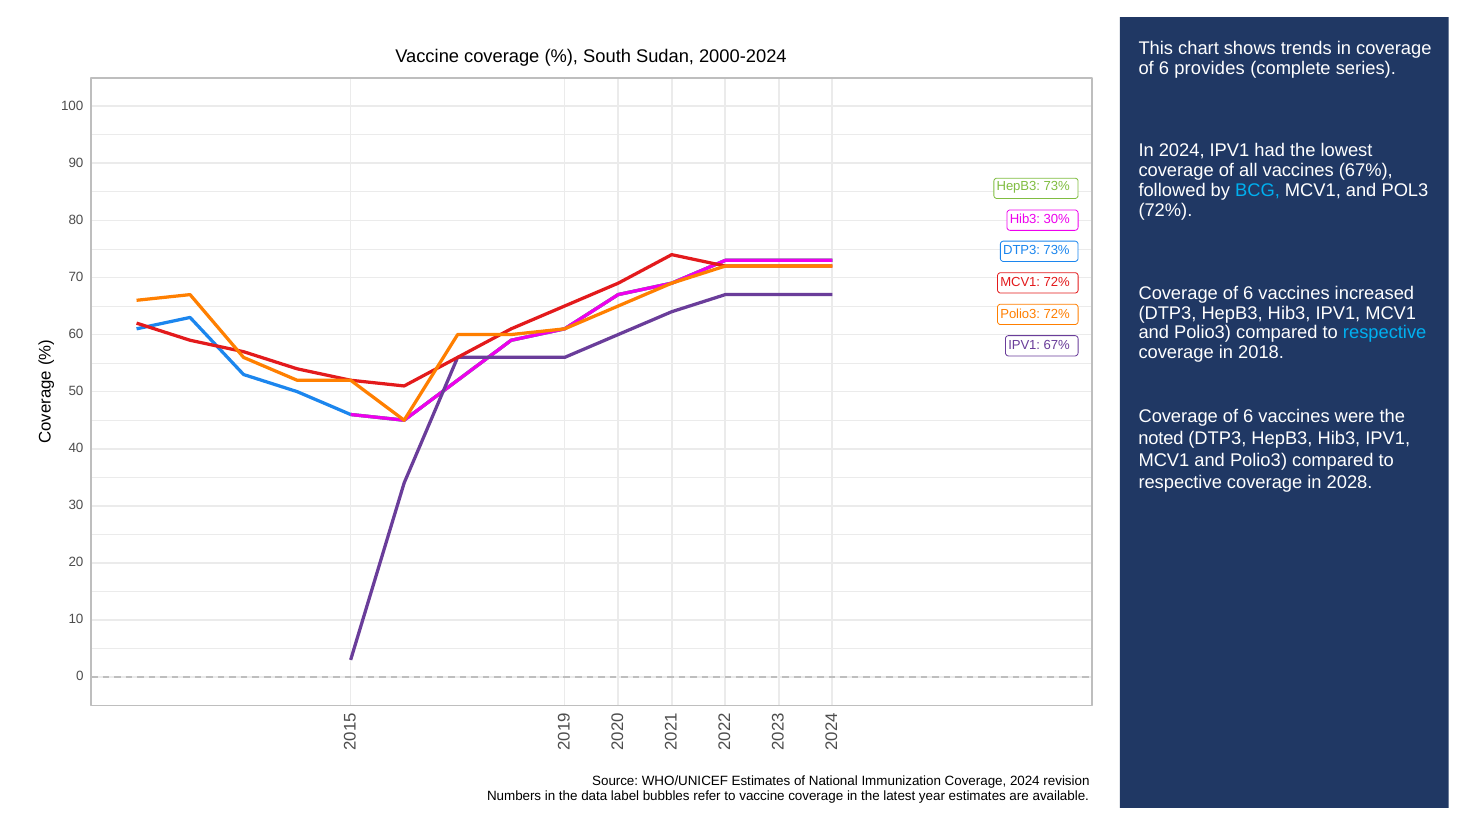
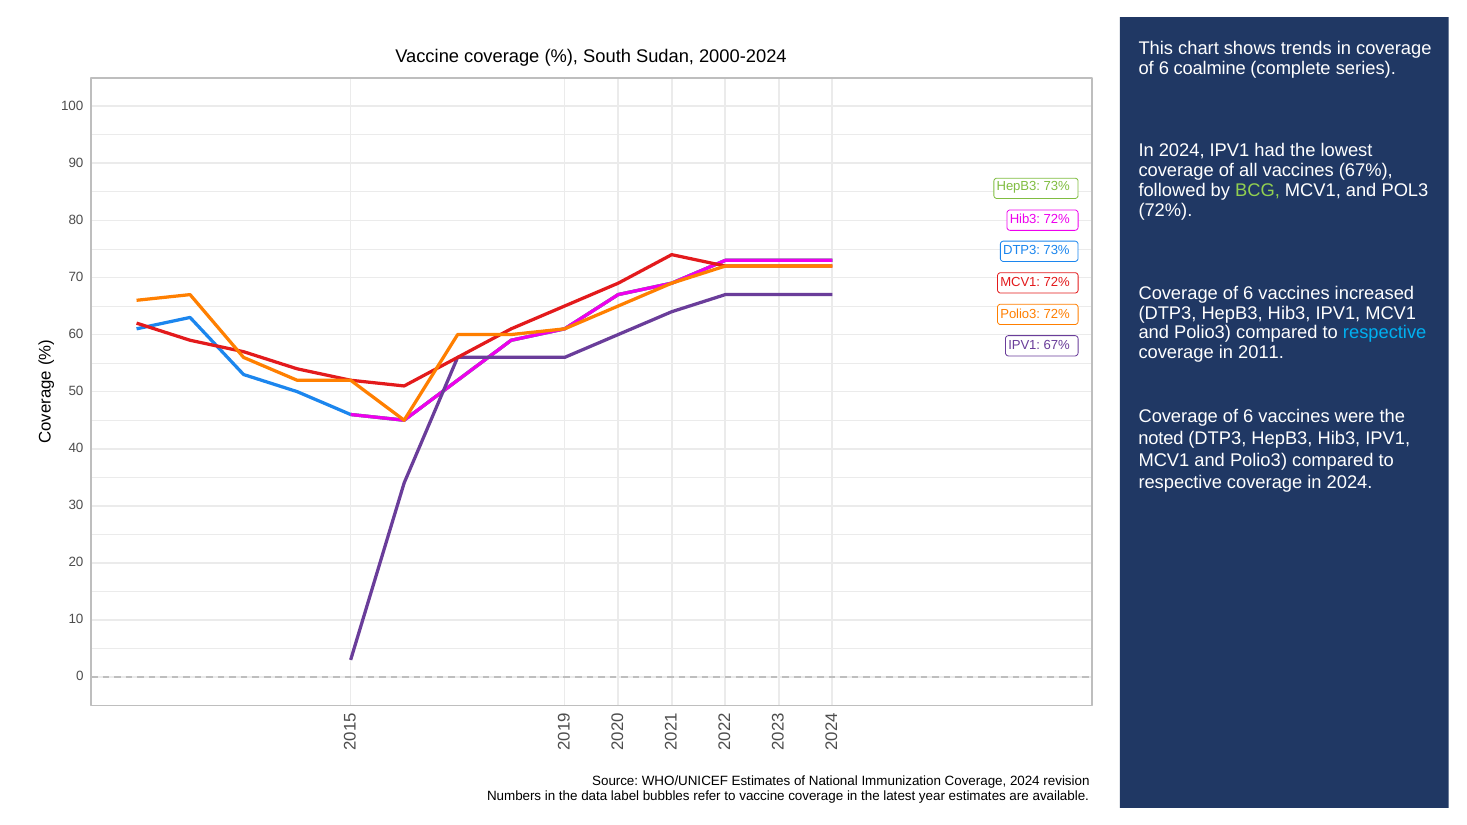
provides: provides -> coalmine
BCG colour: light blue -> light green
Hib3 30%: 30% -> 72%
2018: 2018 -> 2011
coverage in 2028: 2028 -> 2024
